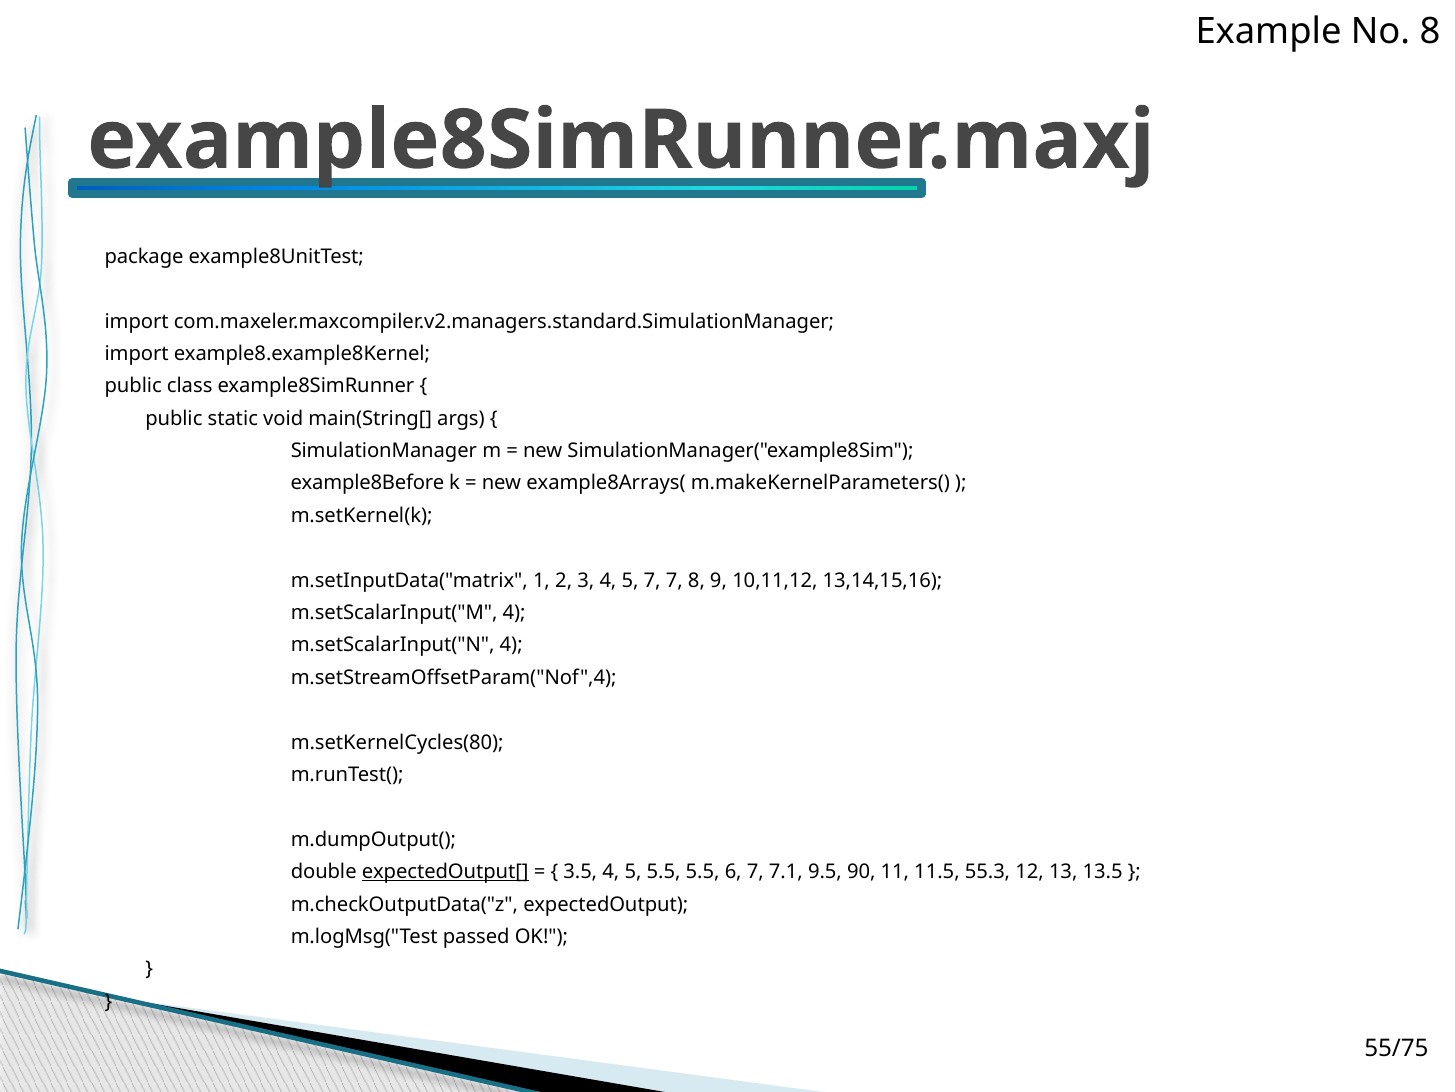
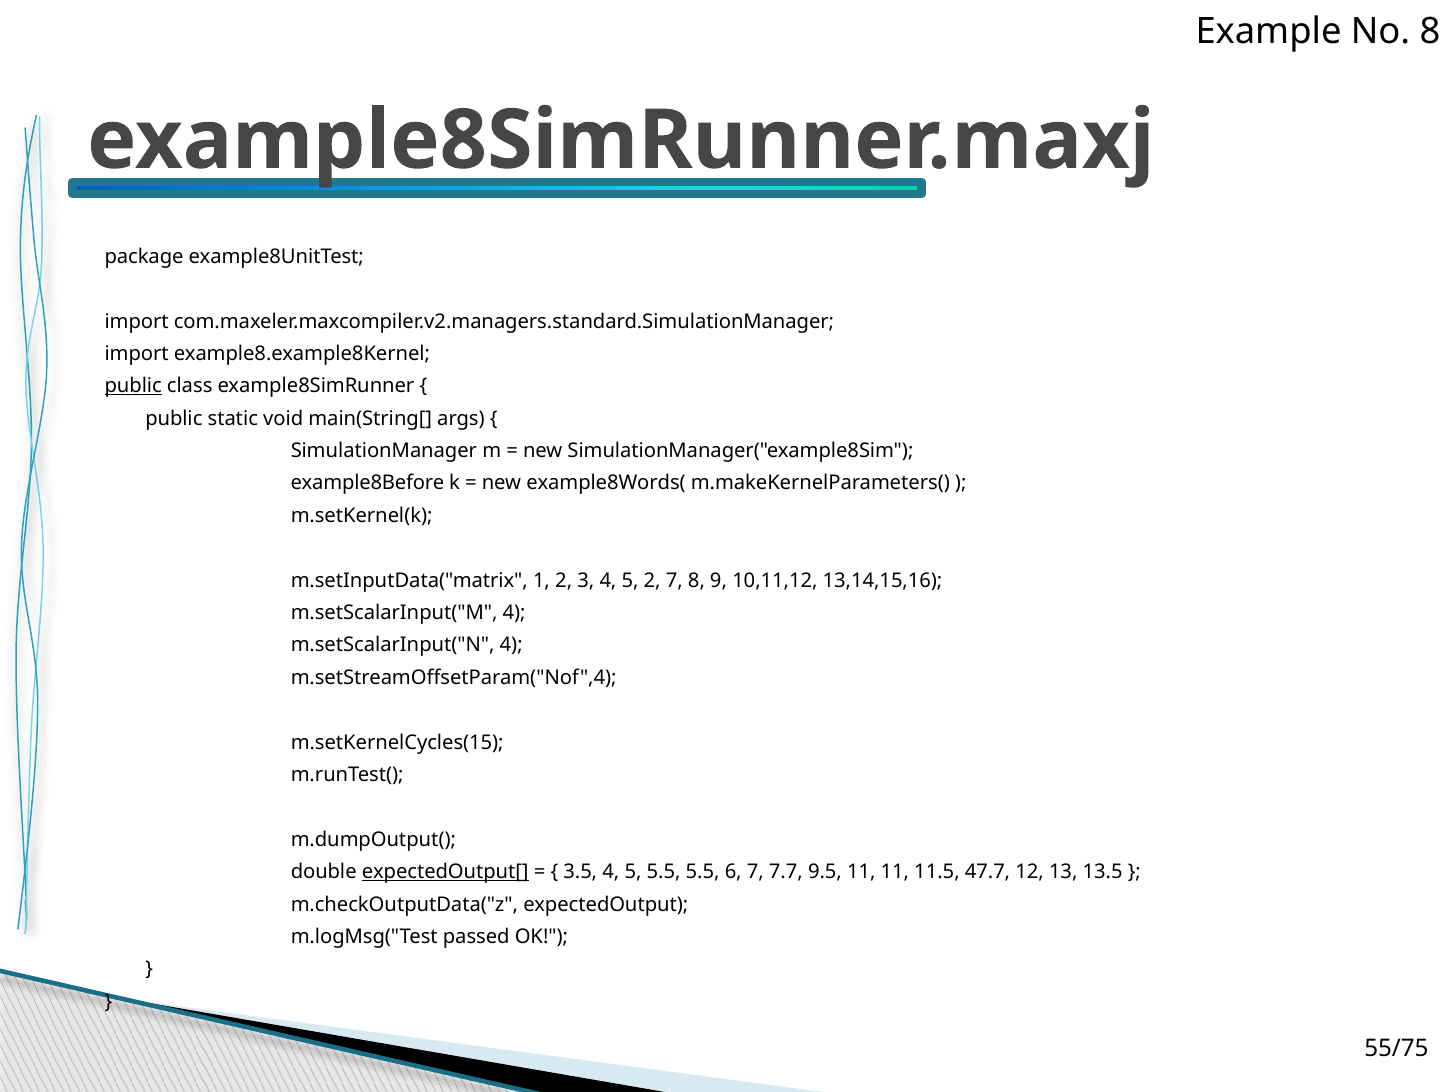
public at (133, 386) underline: none -> present
example8Arrays(: example8Arrays( -> example8Words(
5 7: 7 -> 2
m.setKernelCycles(80: m.setKernelCycles(80 -> m.setKernelCycles(15
7.1: 7.1 -> 7.7
9.5 90: 90 -> 11
55.3: 55.3 -> 47.7
